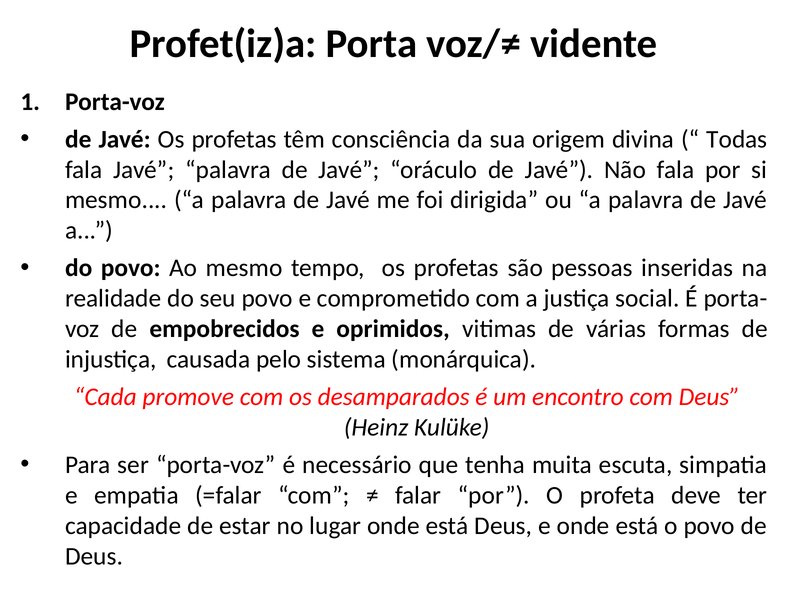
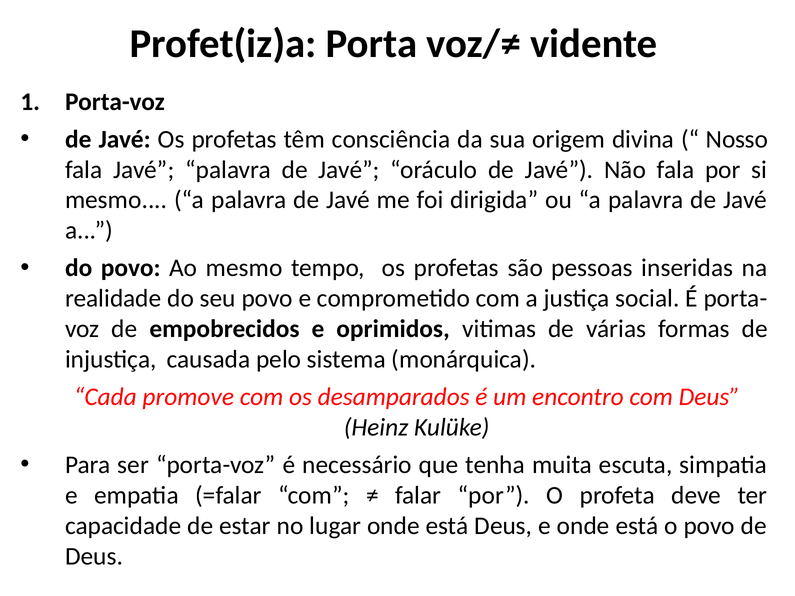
Todas: Todas -> Nosso
